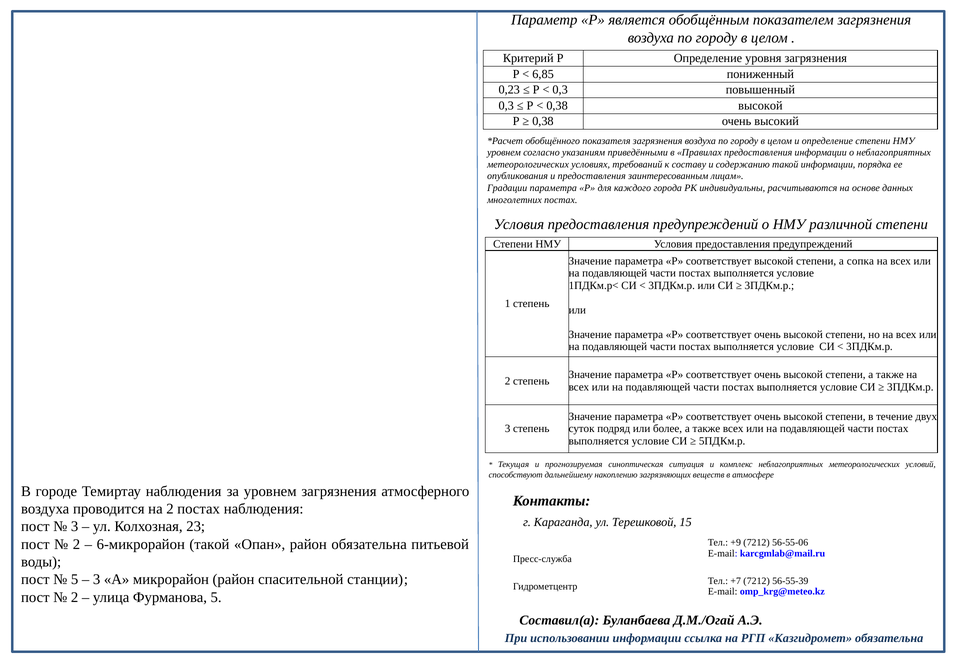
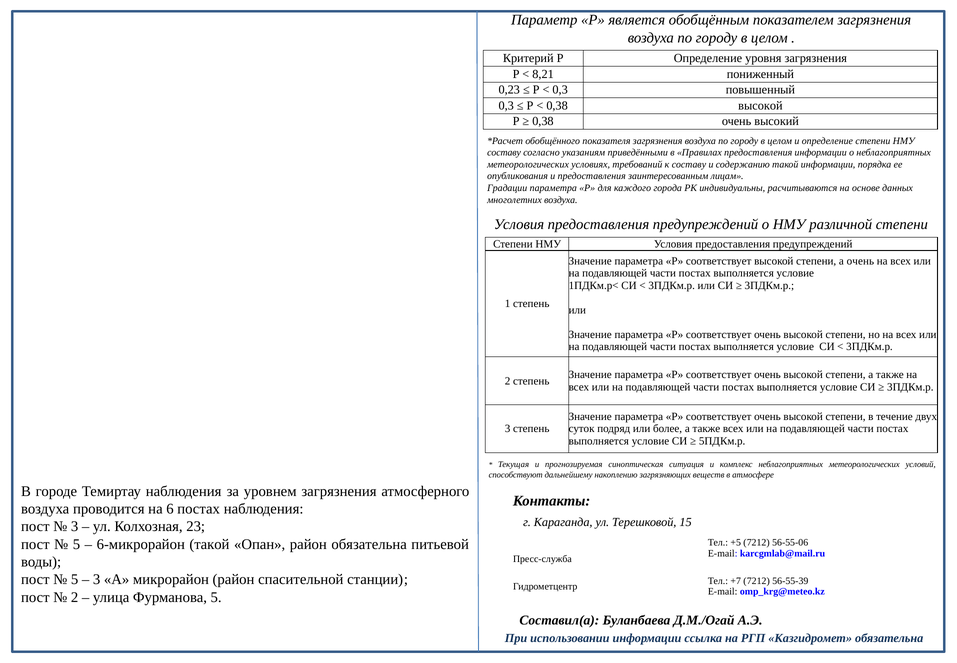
6,85: 6,85 -> 8,21
уровнем at (504, 153): уровнем -> составу
многолетних постах: постах -> воздуха
а сопка: сопка -> очень
на 2: 2 -> 6
2 at (76, 544): 2 -> 5
+9: +9 -> +5
